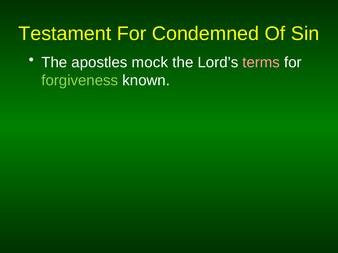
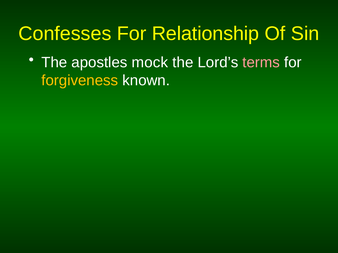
Testament: Testament -> Confesses
Condemned: Condemned -> Relationship
forgiveness colour: light green -> yellow
